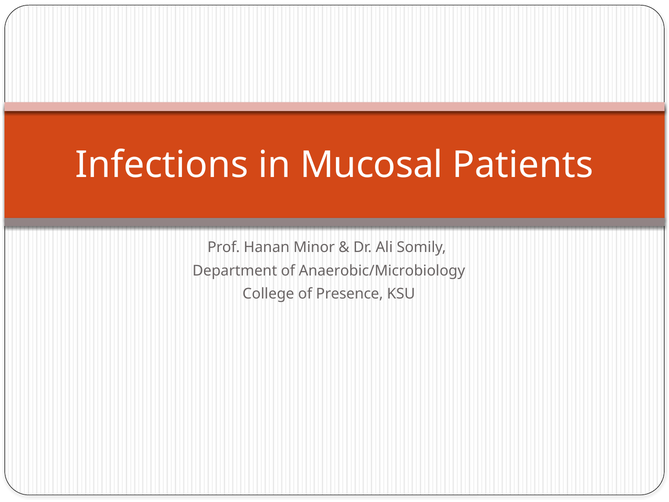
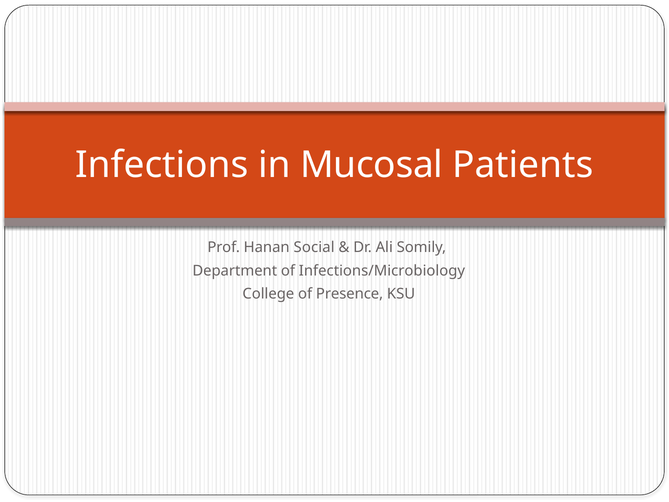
Minor: Minor -> Social
Anaerobic/Microbiology: Anaerobic/Microbiology -> Infections/Microbiology
